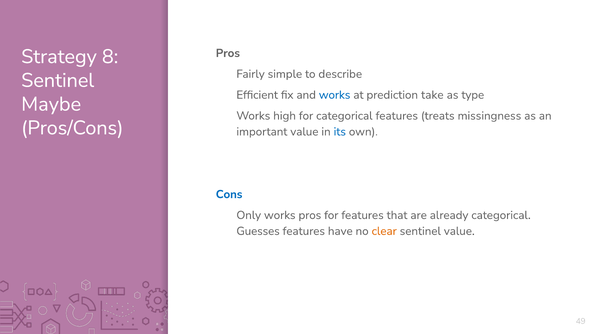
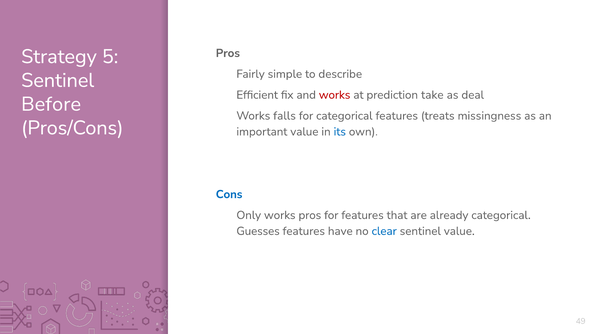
8: 8 -> 5
works at (335, 95) colour: blue -> red
type: type -> deal
Maybe: Maybe -> Before
high: high -> falls
clear colour: orange -> blue
